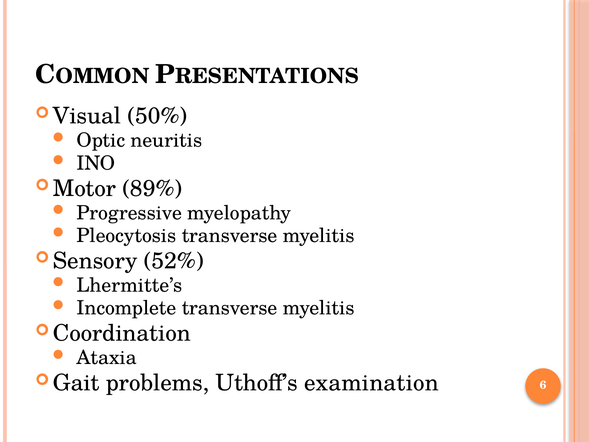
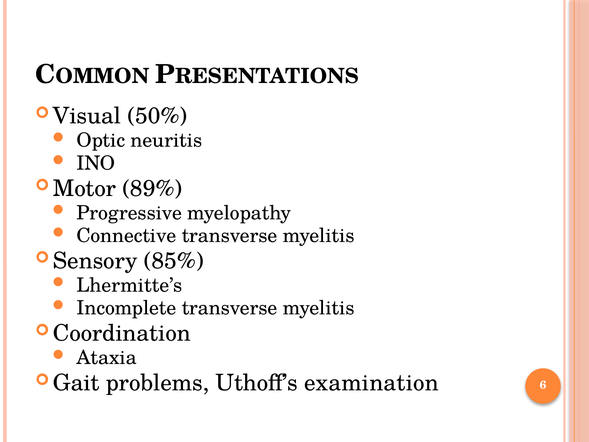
Pleocytosis: Pleocytosis -> Connective
52%: 52% -> 85%
